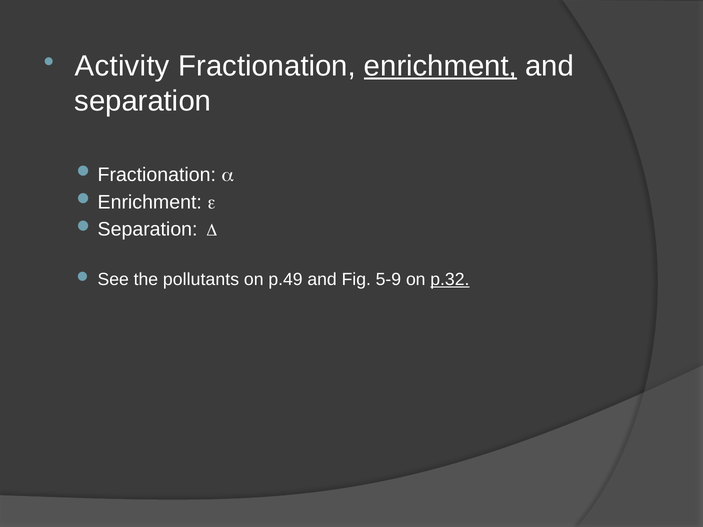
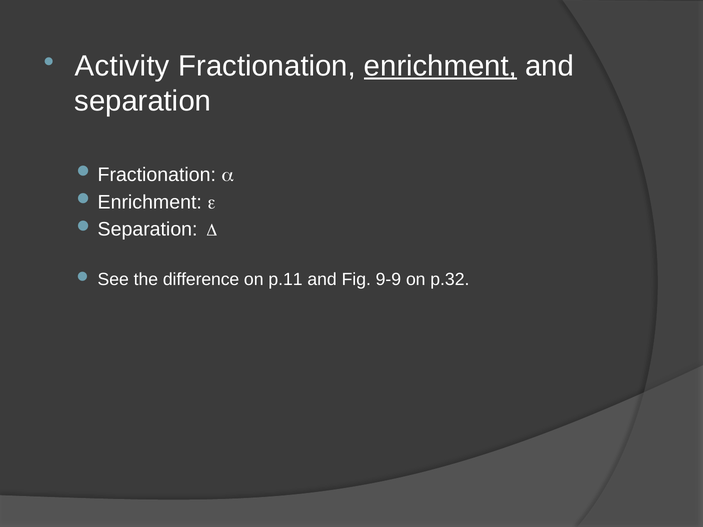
pollutants: pollutants -> difference
p.49: p.49 -> p.11
5-9: 5-9 -> 9-9
p.32 underline: present -> none
